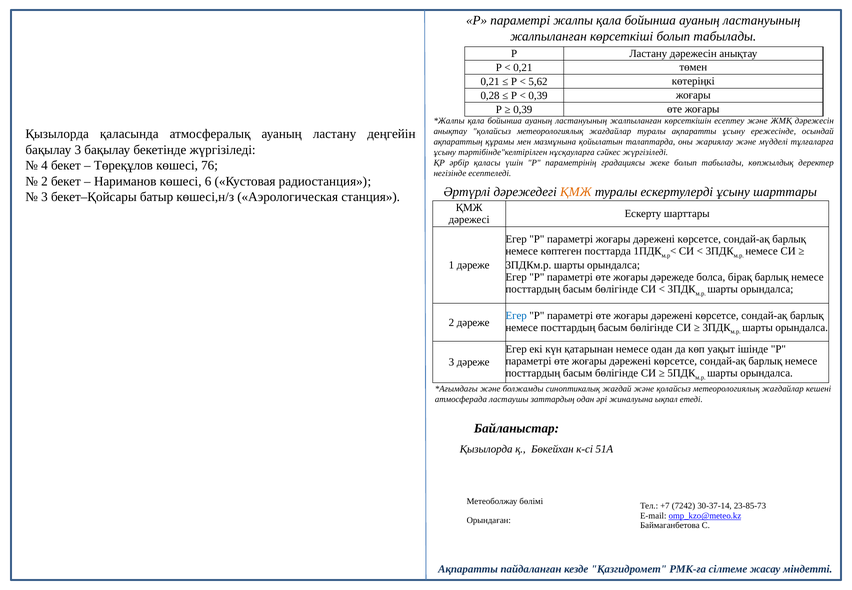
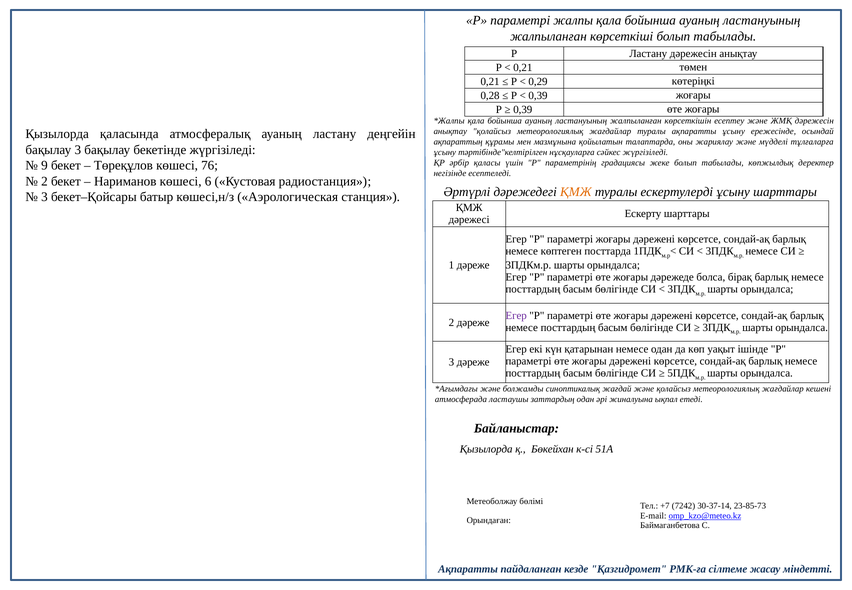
5,62: 5,62 -> 0,29
4: 4 -> 9
Егер at (516, 315) colour: blue -> purple
